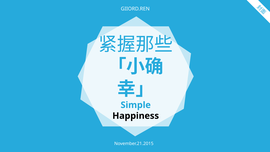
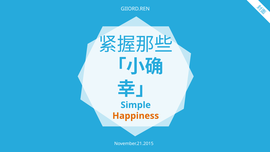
Happiness colour: black -> orange
